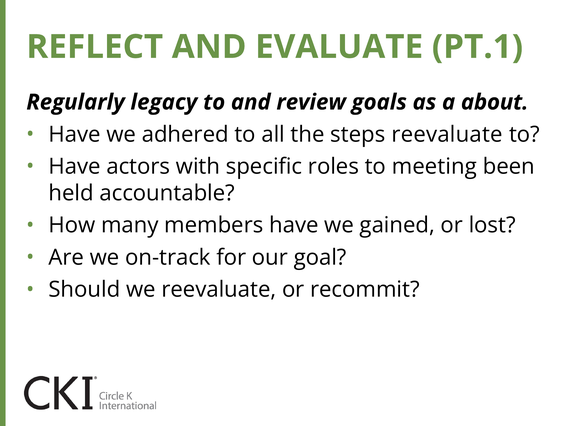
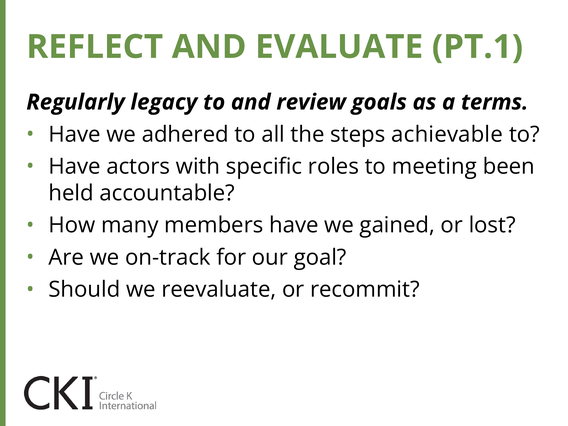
about: about -> terms
steps reevaluate: reevaluate -> achievable
